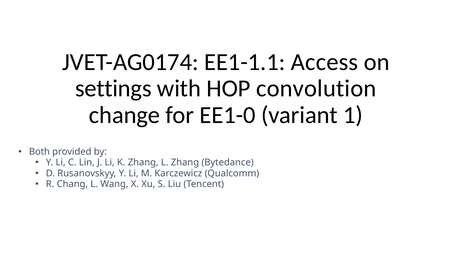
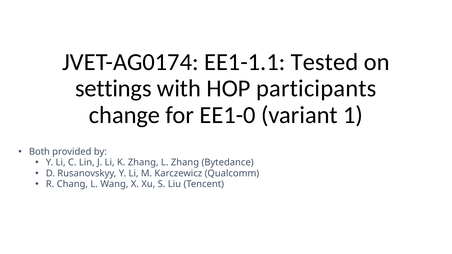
Access: Access -> Tested
convolution: convolution -> participants
